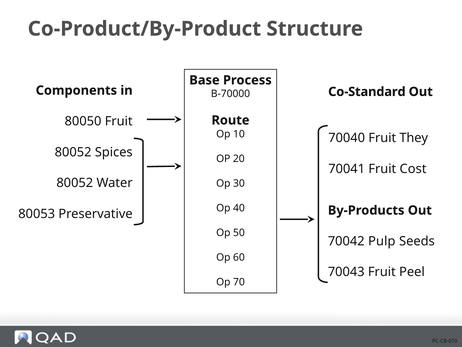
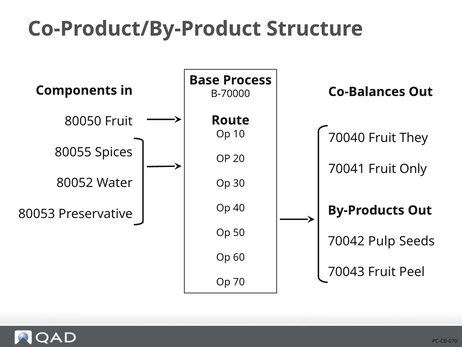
Co-Standard: Co-Standard -> Co-Balances
80052 at (73, 152): 80052 -> 80055
Cost: Cost -> Only
